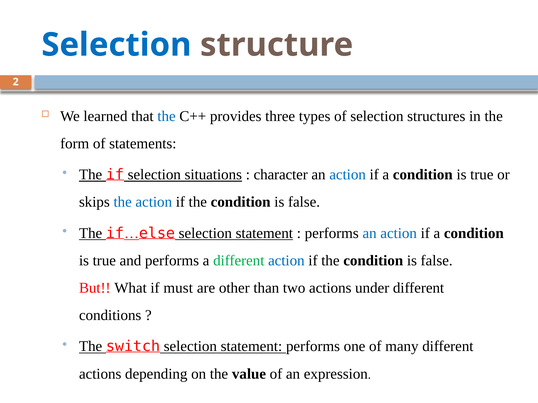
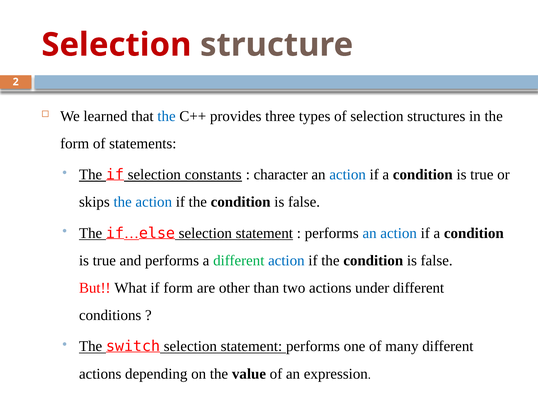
Selection at (116, 45) colour: blue -> red
situations: situations -> constants
if must: must -> form
